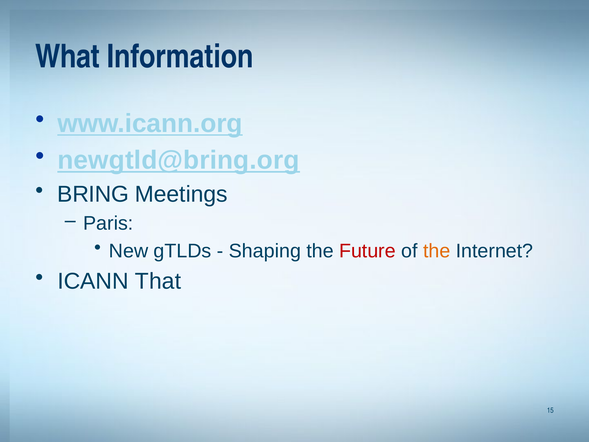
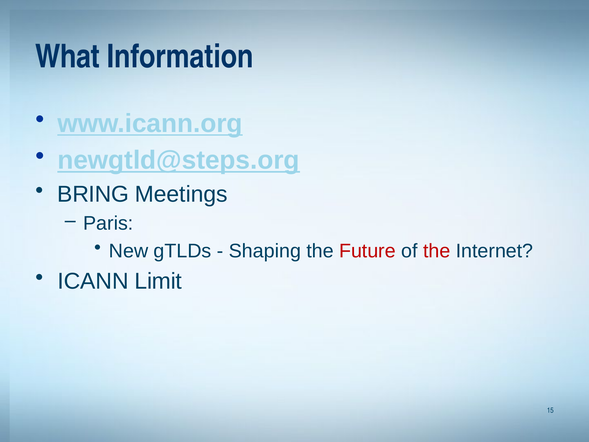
newgtld@bring.org: newgtld@bring.org -> newgtld@steps.org
the at (437, 251) colour: orange -> red
That: That -> Limit
